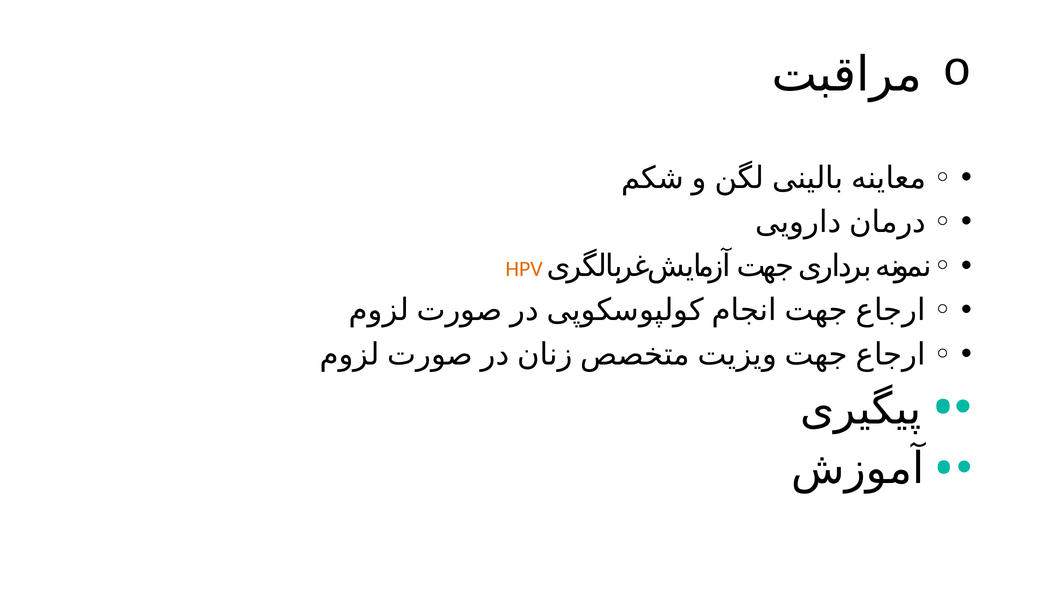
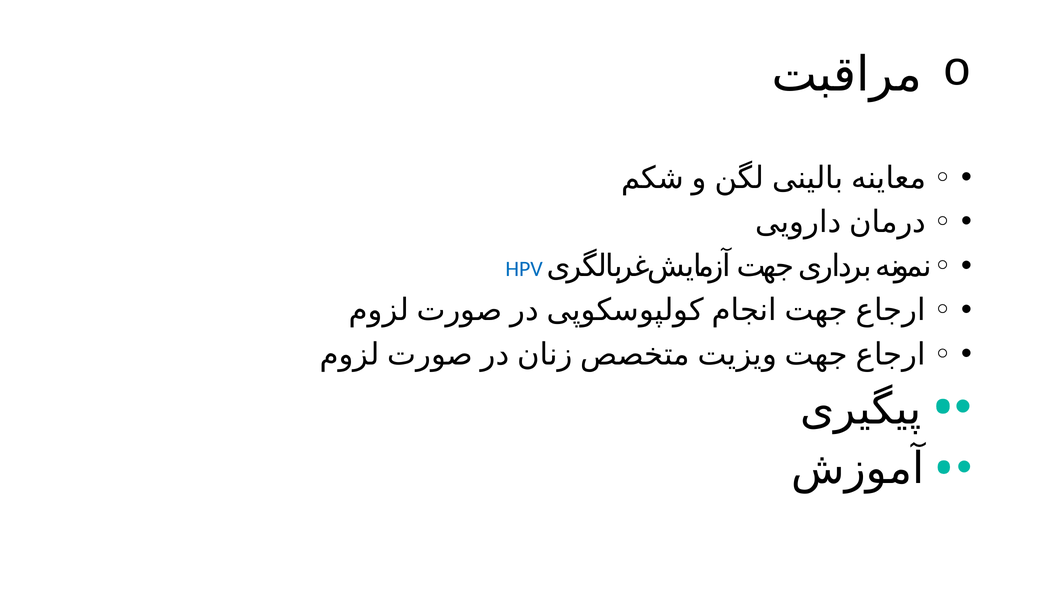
HPV colour: orange -> blue
